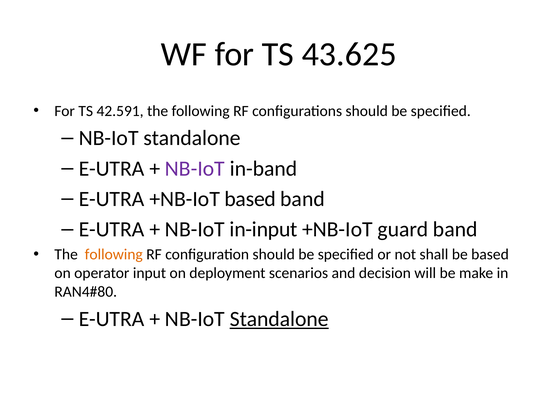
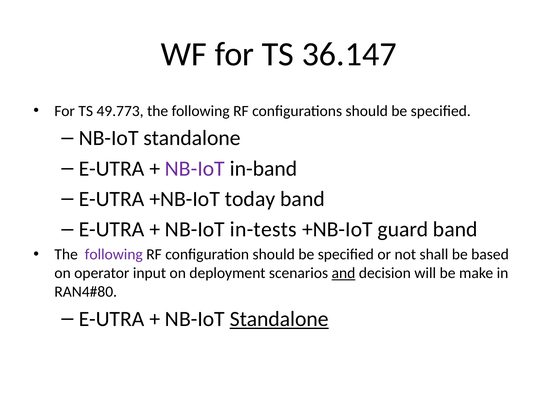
43.625: 43.625 -> 36.147
42.591: 42.591 -> 49.773
+NB-IoT based: based -> today
in-input: in-input -> in-tests
following at (114, 254) colour: orange -> purple
and underline: none -> present
